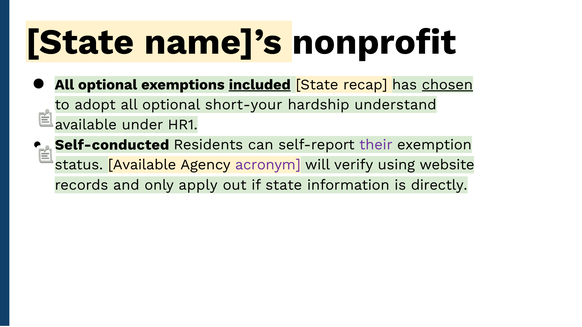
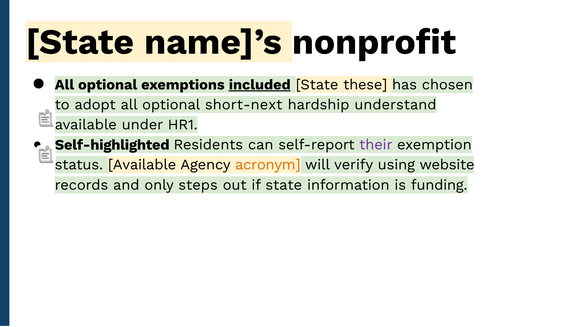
recap: recap -> these
chosen underline: present -> none
short-your: short-your -> short-next
Self-conducted: Self-conducted -> Self-highlighted
acronym colour: purple -> orange
apply: apply -> steps
directly: directly -> funding
